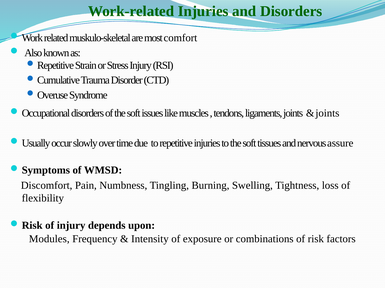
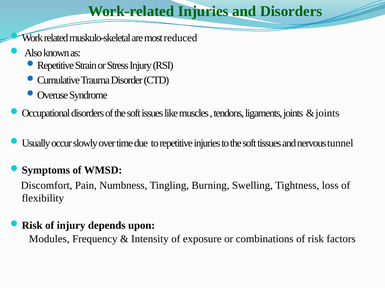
comfort: comfort -> reduced
assure: assure -> tunnel
